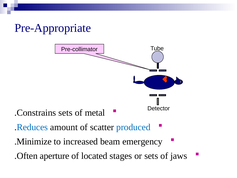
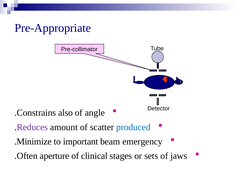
Constrains sets: sets -> also
metal: metal -> angle
Reduces colour: blue -> purple
increased: increased -> important
located: located -> clinical
